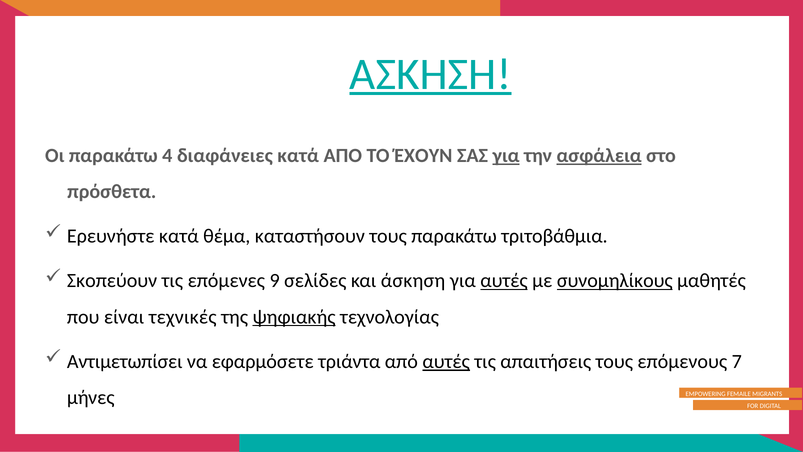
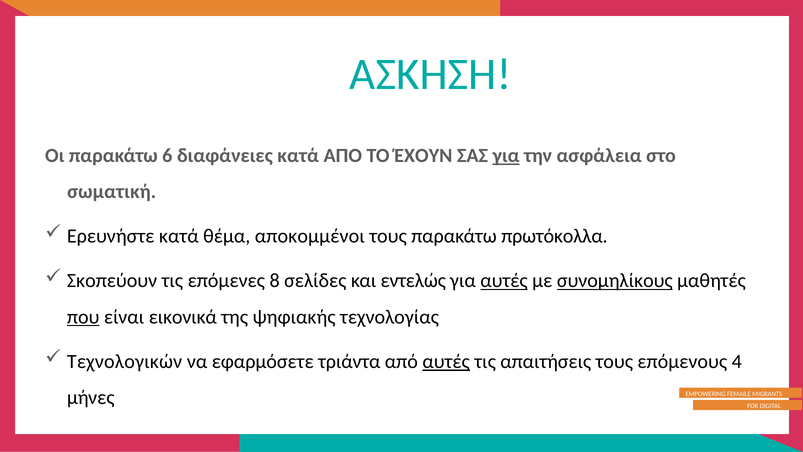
ΑΣΚΗΣΗ underline: present -> none
4: 4 -> 6
ασφάλεια underline: present -> none
πρόσθετα: πρόσθετα -> σωματική
καταστήσουν: καταστήσουν -> αποκομμένοι
τριτοβάθμια: τριτοβάθμια -> πρωτόκολλα
9: 9 -> 8
άσκηση: άσκηση -> εντελώς
που underline: none -> present
τεχνικές: τεχνικές -> εικονικά
ψηφιακής underline: present -> none
Αντιμετωπίσει: Αντιμετωπίσει -> Τεχνολογικών
7: 7 -> 4
